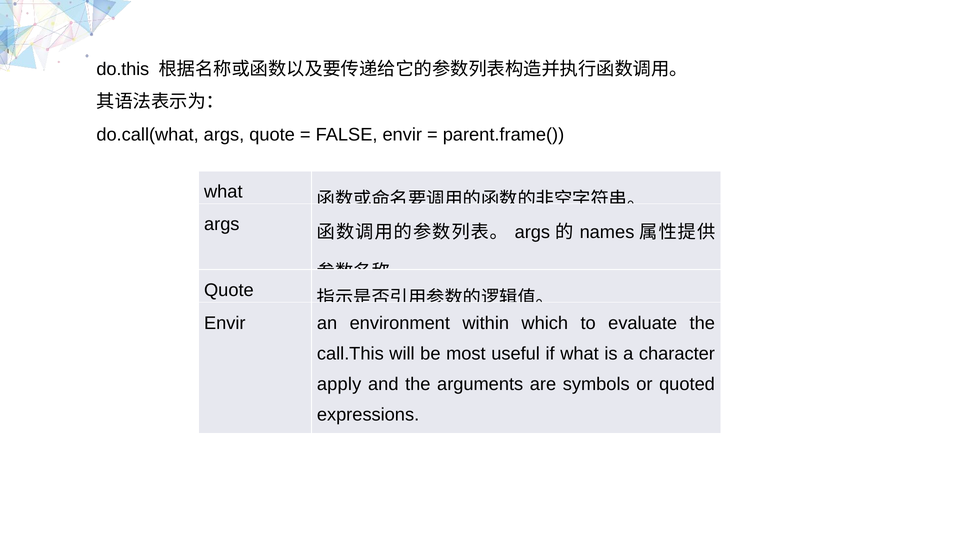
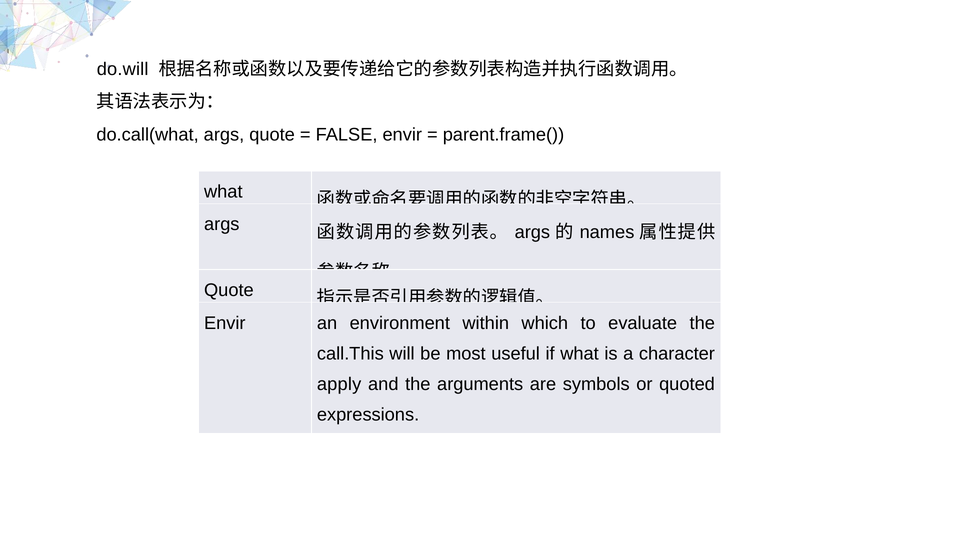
do.this: do.this -> do.will
